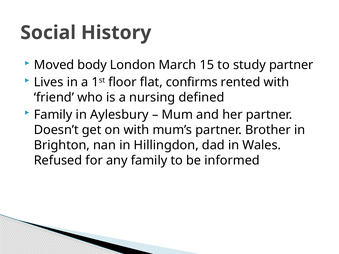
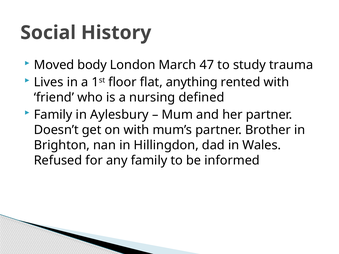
15: 15 -> 47
study partner: partner -> trauma
confirms: confirms -> anything
